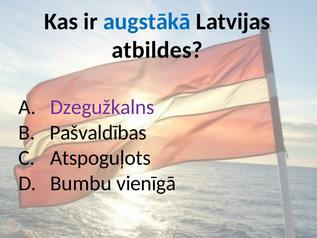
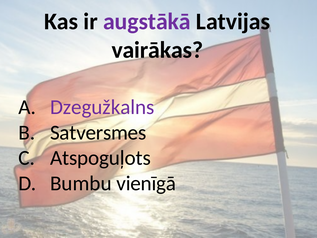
augstākā colour: blue -> purple
atbildes: atbildes -> vairākas
Pašvaldības: Pašvaldības -> Satversmes
